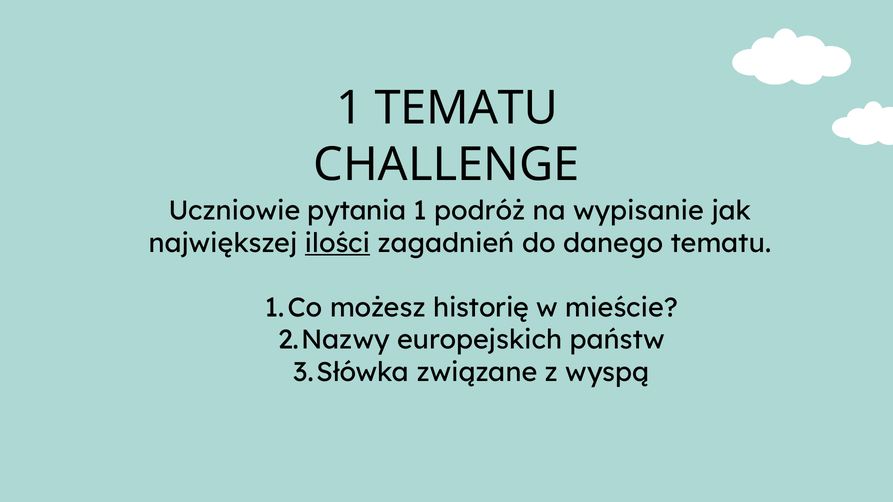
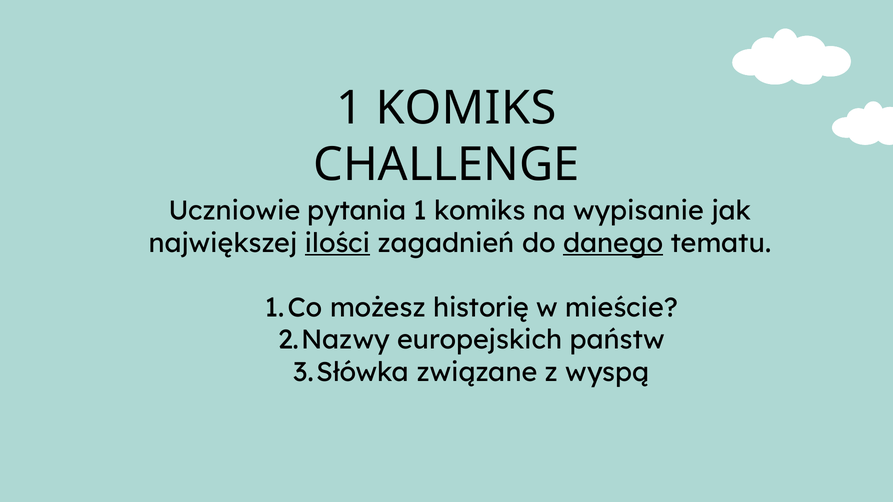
TEMATU at (466, 108): TEMATU -> KOMIKS
podróż at (480, 211): podróż -> komiks
danego underline: none -> present
